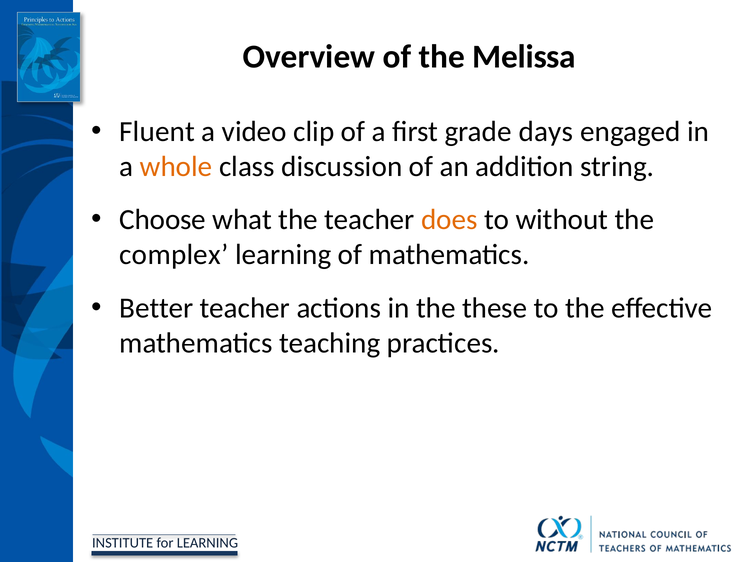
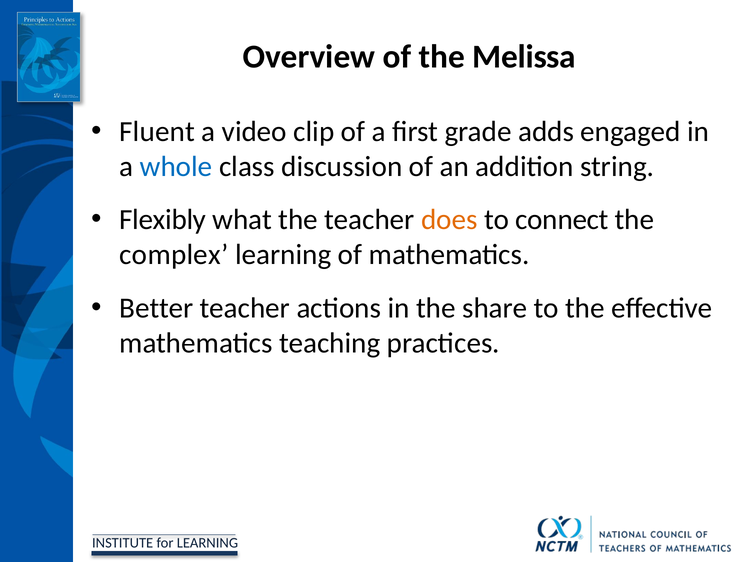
days: days -> adds
whole colour: orange -> blue
Choose: Choose -> Flexibly
without: without -> connect
these: these -> share
